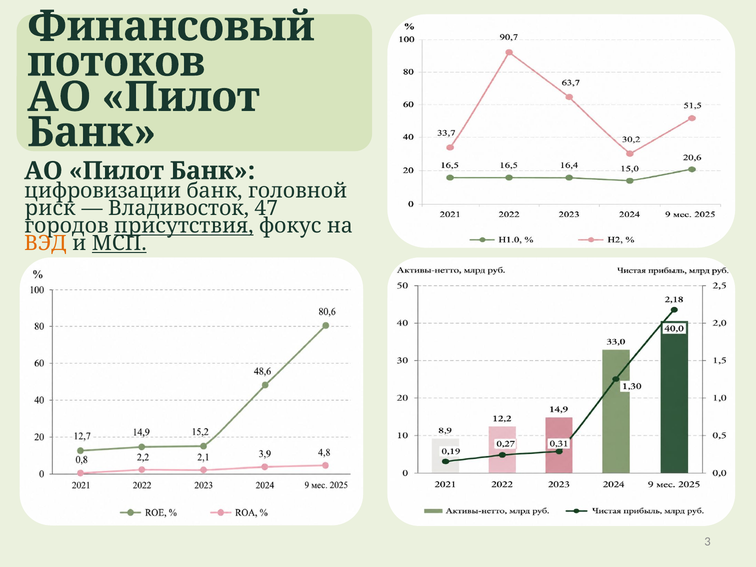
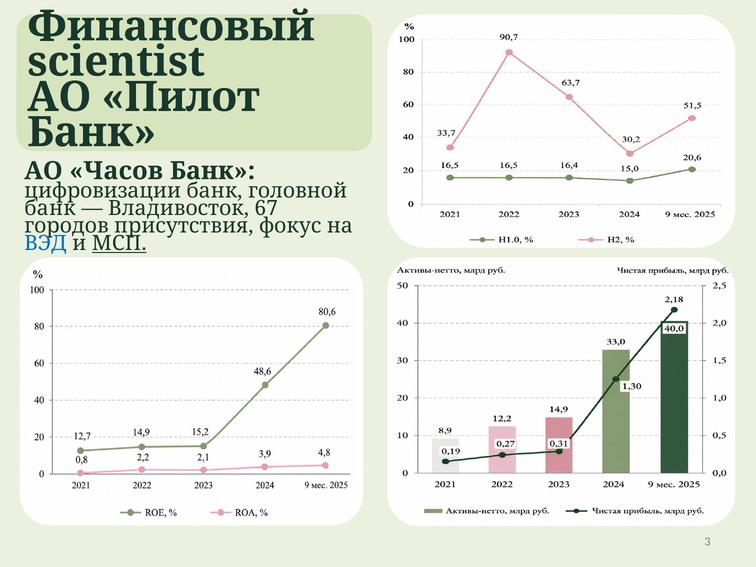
потоков: потоков -> scientist
Пилот at (116, 171): Пилот -> Часов
риск at (50, 208): риск -> банк
47: 47 -> 67
присутствия underline: present -> none
ВЭД colour: orange -> blue
